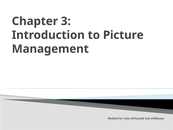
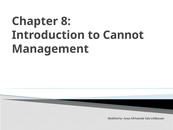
3: 3 -> 8
Picture: Picture -> Cannot
